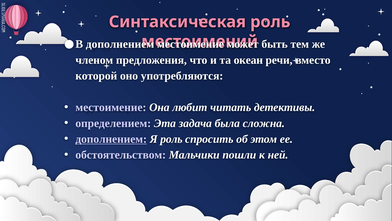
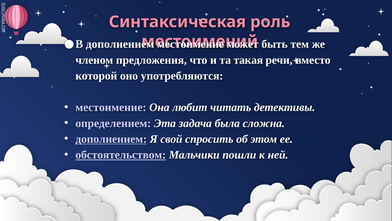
океан: океан -> такая
Я роль: роль -> свой
обстоятельством underline: none -> present
